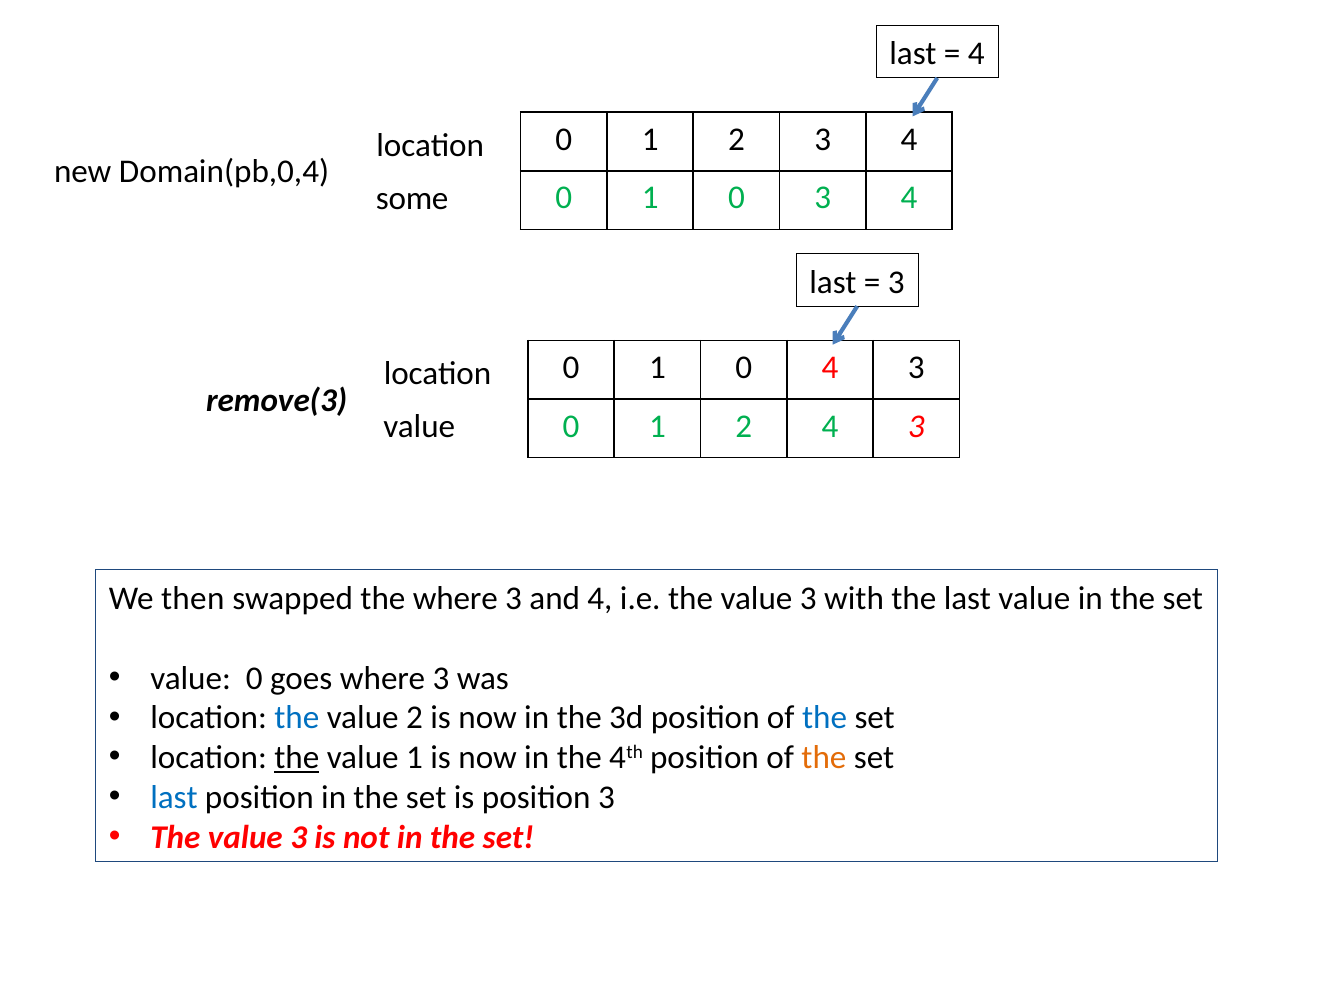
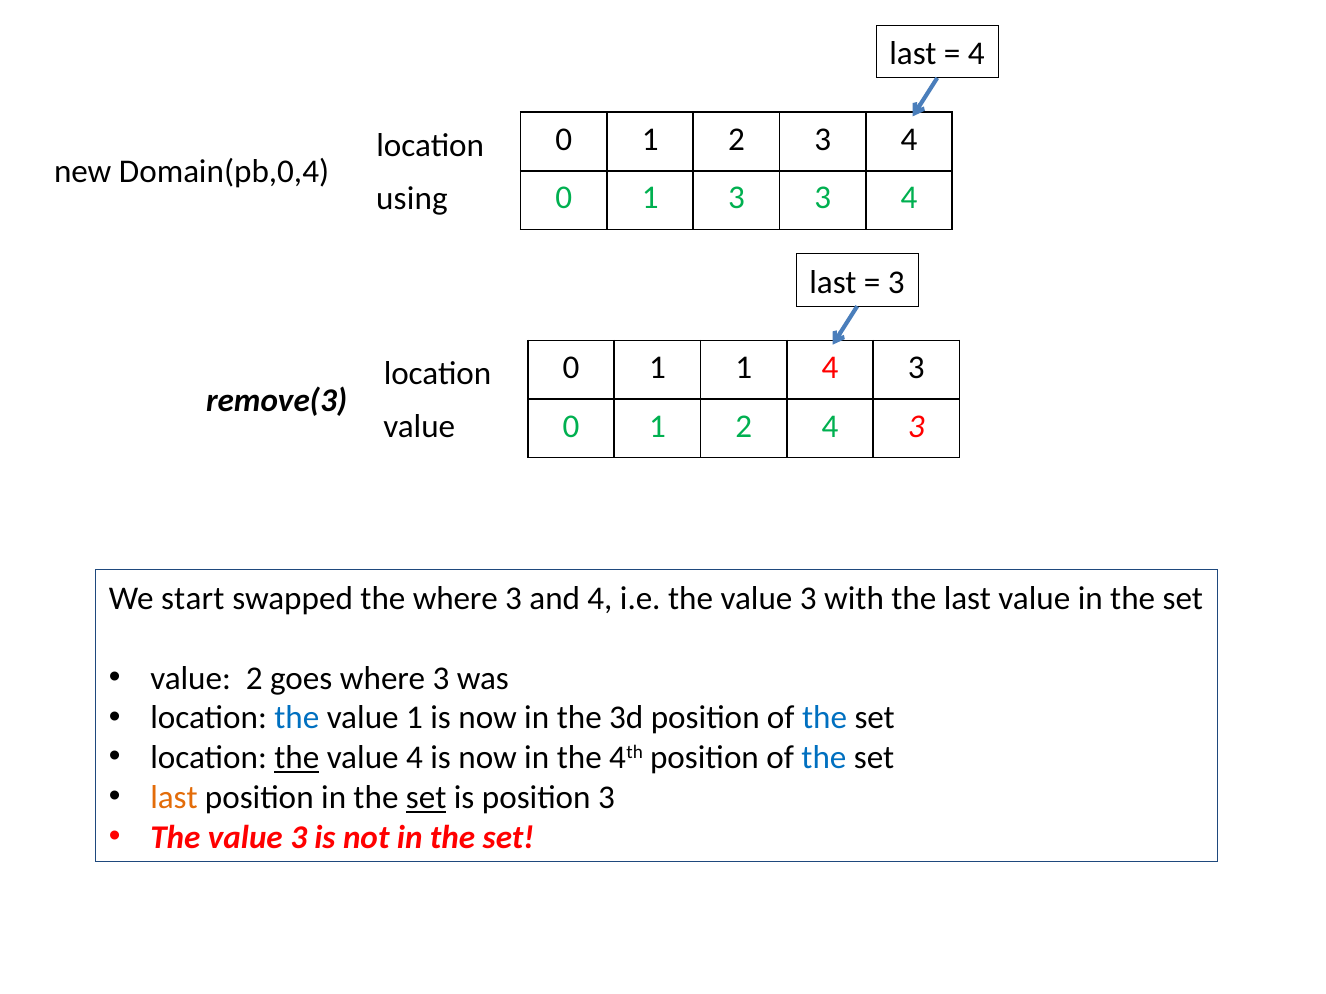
0 at (736, 198): 0 -> 3
some: some -> using
0 at (744, 368): 0 -> 1
then: then -> start
value 0: 0 -> 2
value 2: 2 -> 1
value 1: 1 -> 4
the at (824, 758) colour: orange -> blue
last at (174, 798) colour: blue -> orange
set at (426, 798) underline: none -> present
